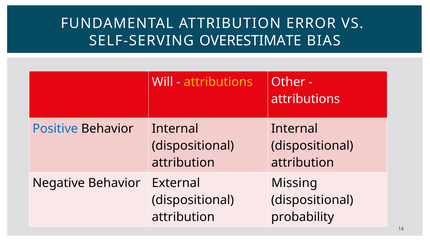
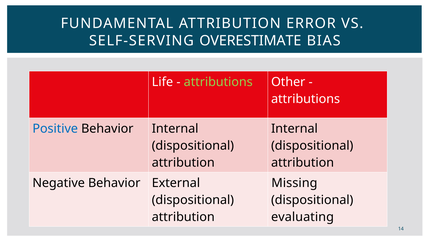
Will: Will -> Life
attributions at (218, 82) colour: yellow -> light green
probability: probability -> evaluating
